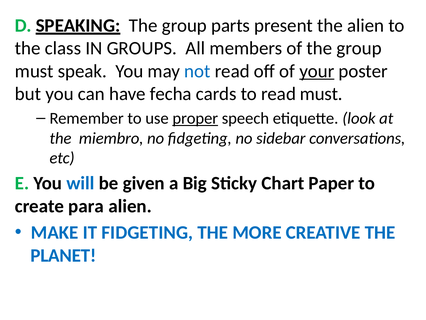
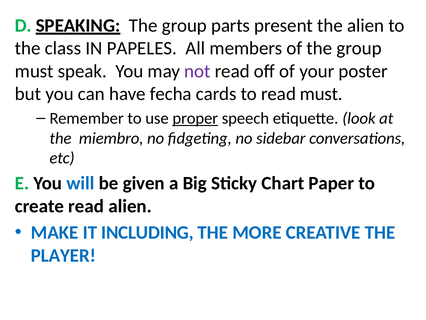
GROUPS: GROUPS -> PAPELES
not colour: blue -> purple
your underline: present -> none
create para: para -> read
IT FIDGETING: FIDGETING -> INCLUDING
PLANET: PLANET -> PLAYER
